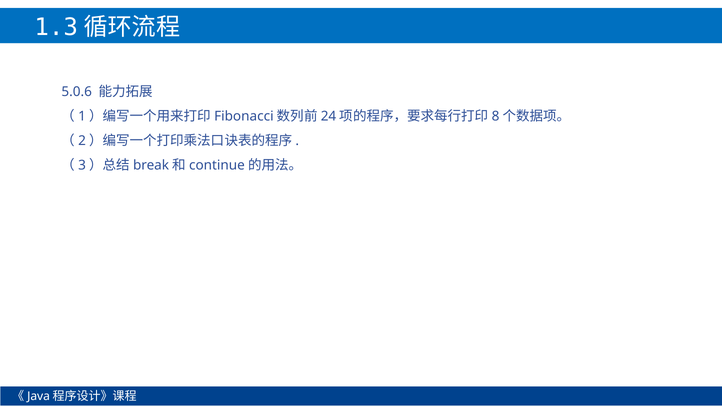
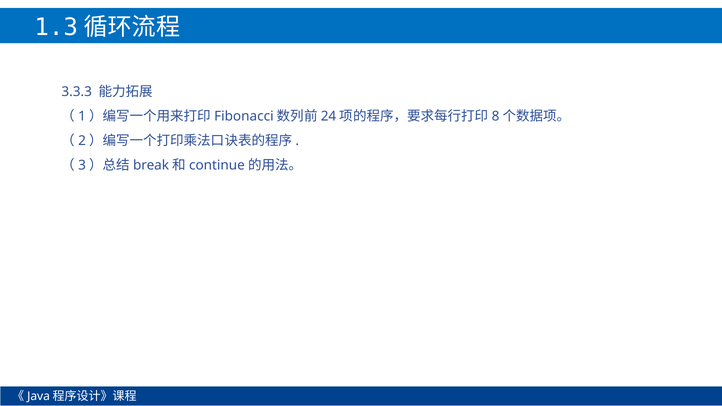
5.0.6: 5.0.6 -> 3.3.3
